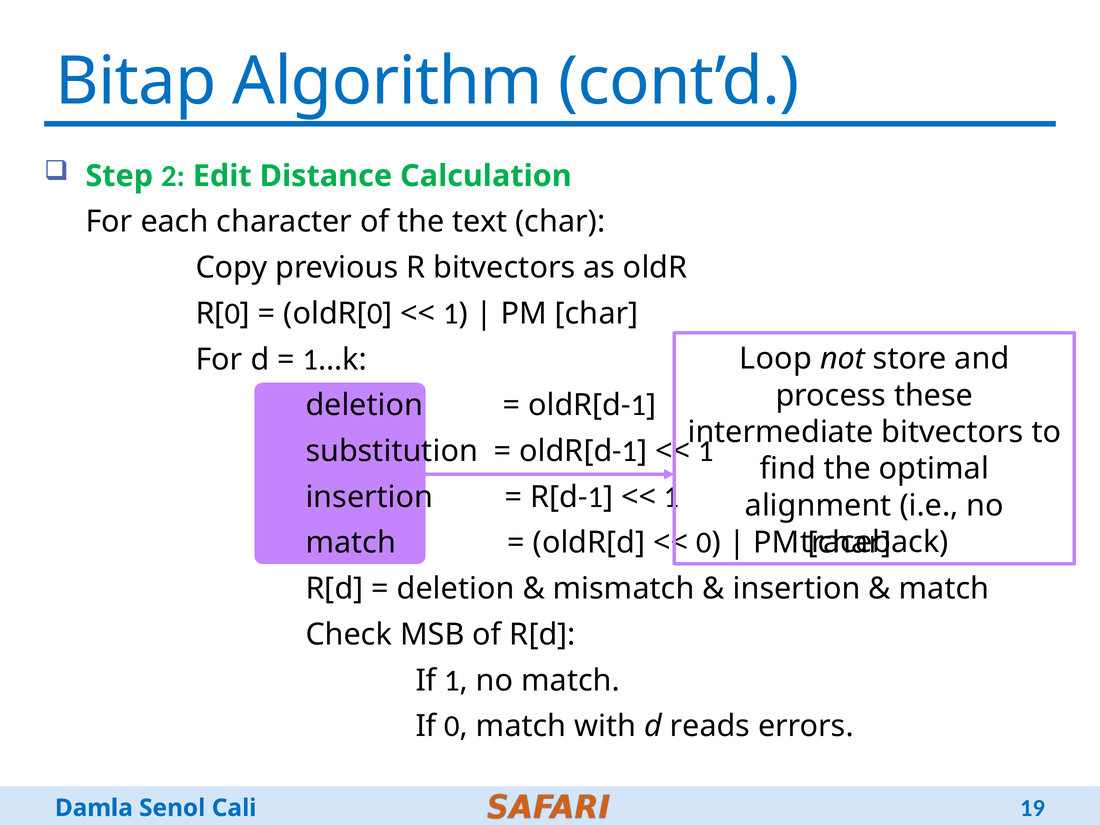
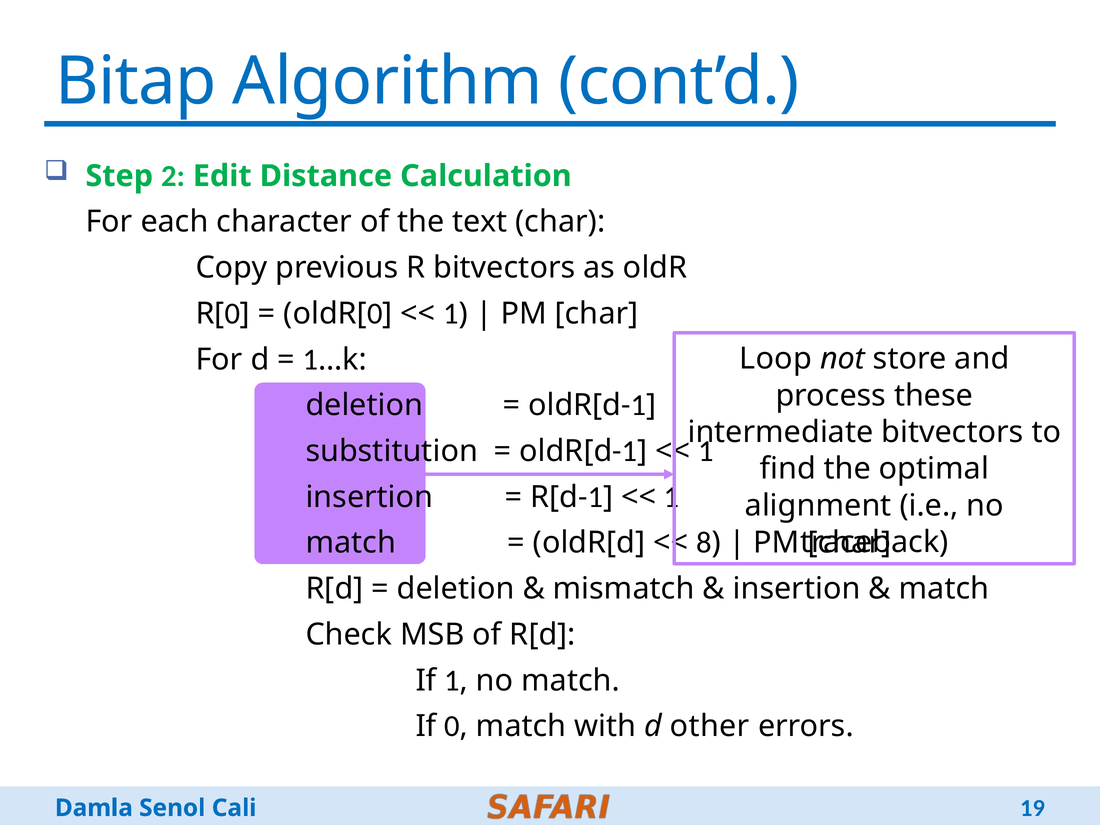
0 at (704, 543): 0 -> 8
reads: reads -> other
